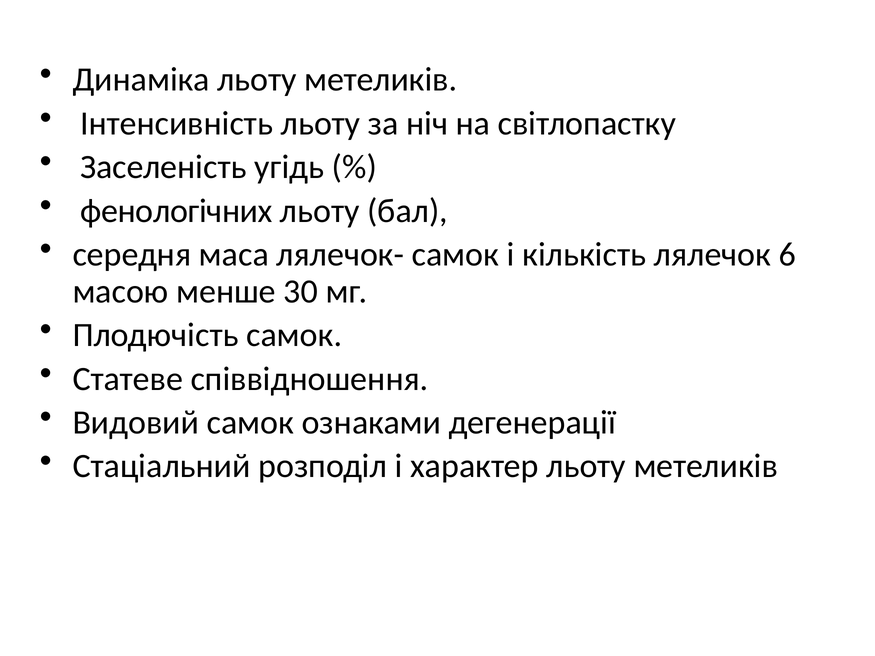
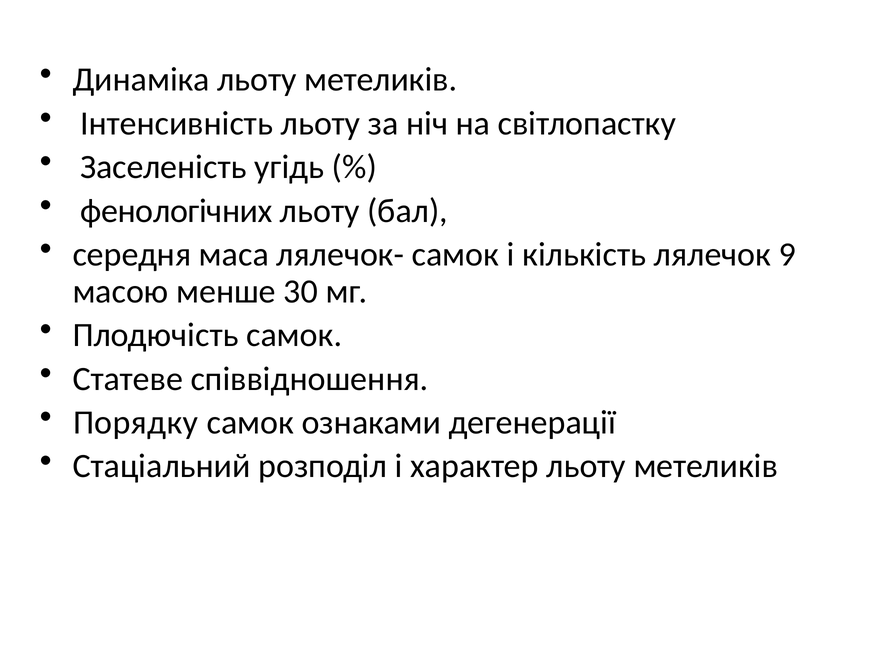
6: 6 -> 9
Видовий: Видовий -> Порядку
